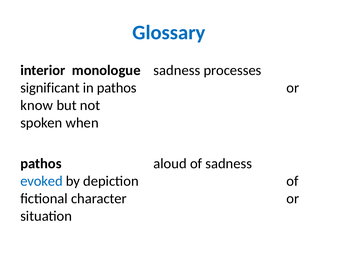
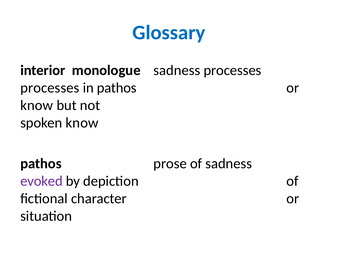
significant at (50, 88): significant -> processes
spoken when: when -> know
aloud: aloud -> prose
evoked colour: blue -> purple
